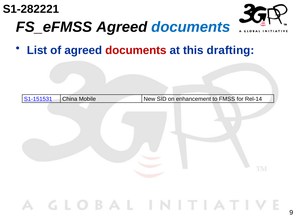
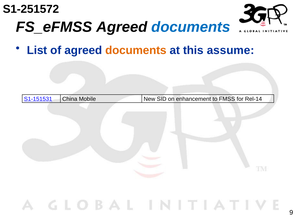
S1-282221: S1-282221 -> S1-251572
documents at (136, 50) colour: red -> orange
drafting: drafting -> assume
